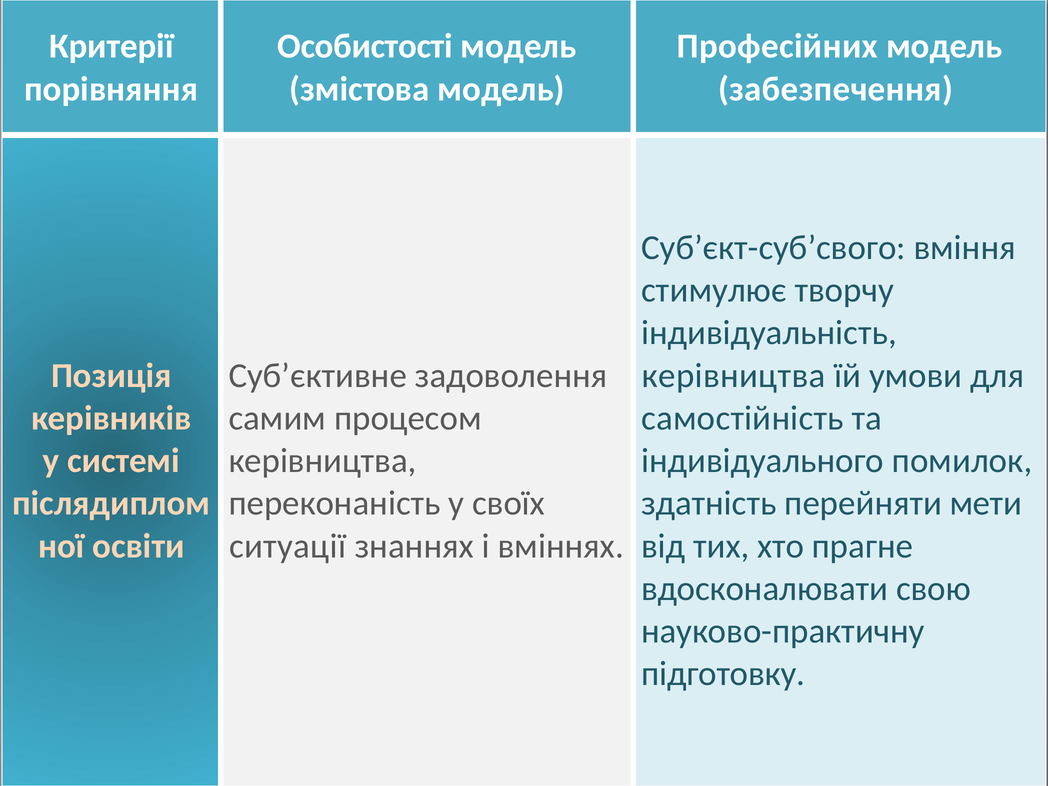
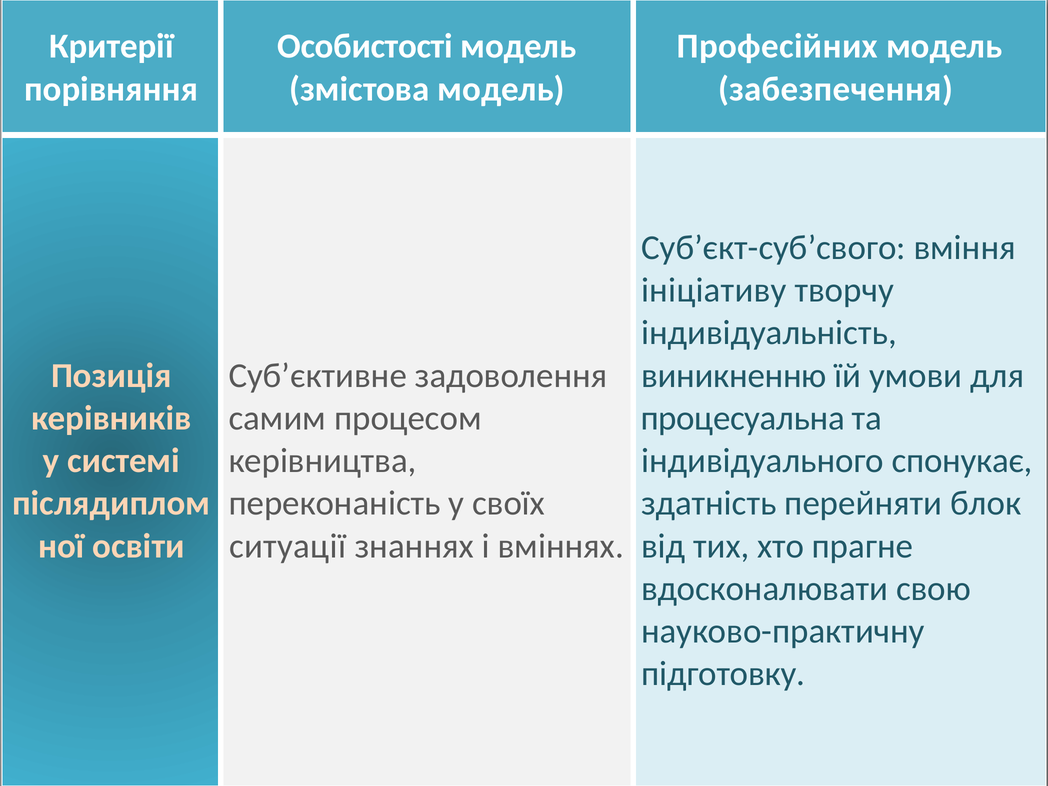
стимулює: стимулює -> ініціативу
керівництва at (734, 375): керівництва -> виникненню
самостійність: самостійність -> процесуальна
помилок: помилок -> спонукає
мети: мети -> блок
